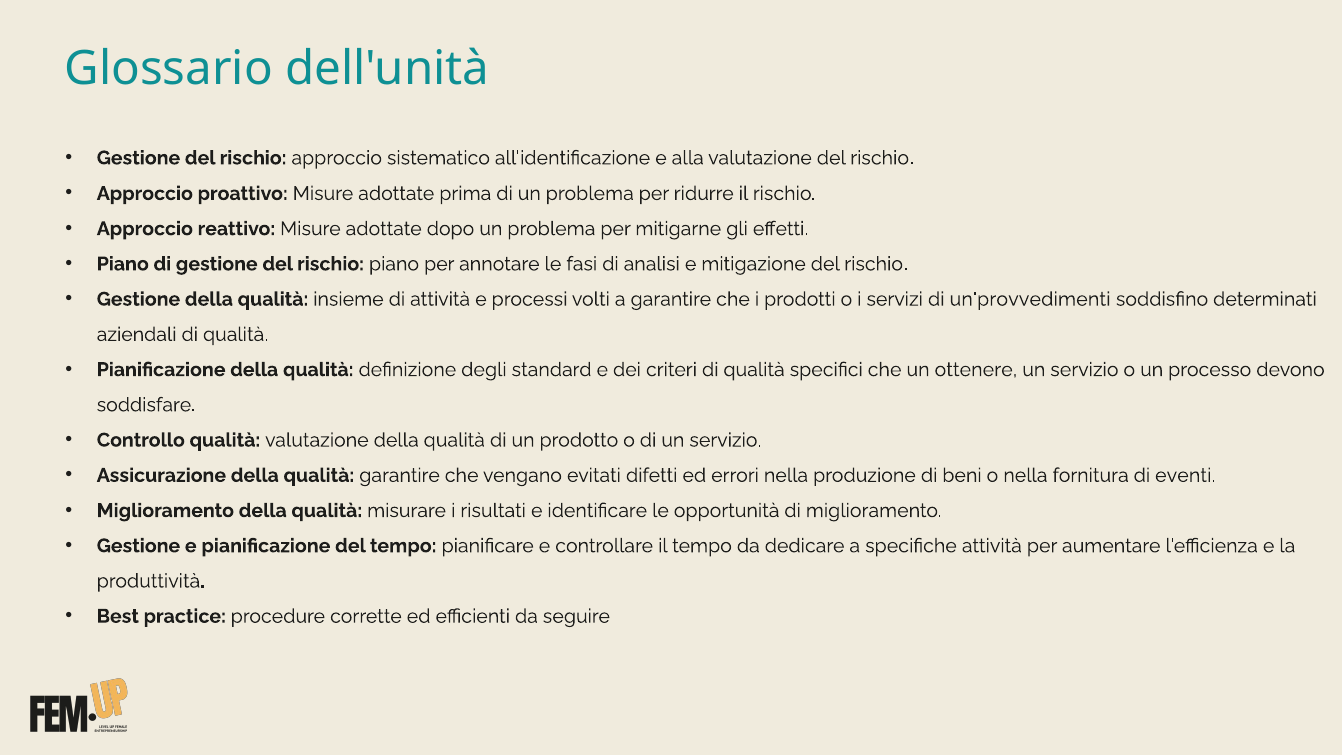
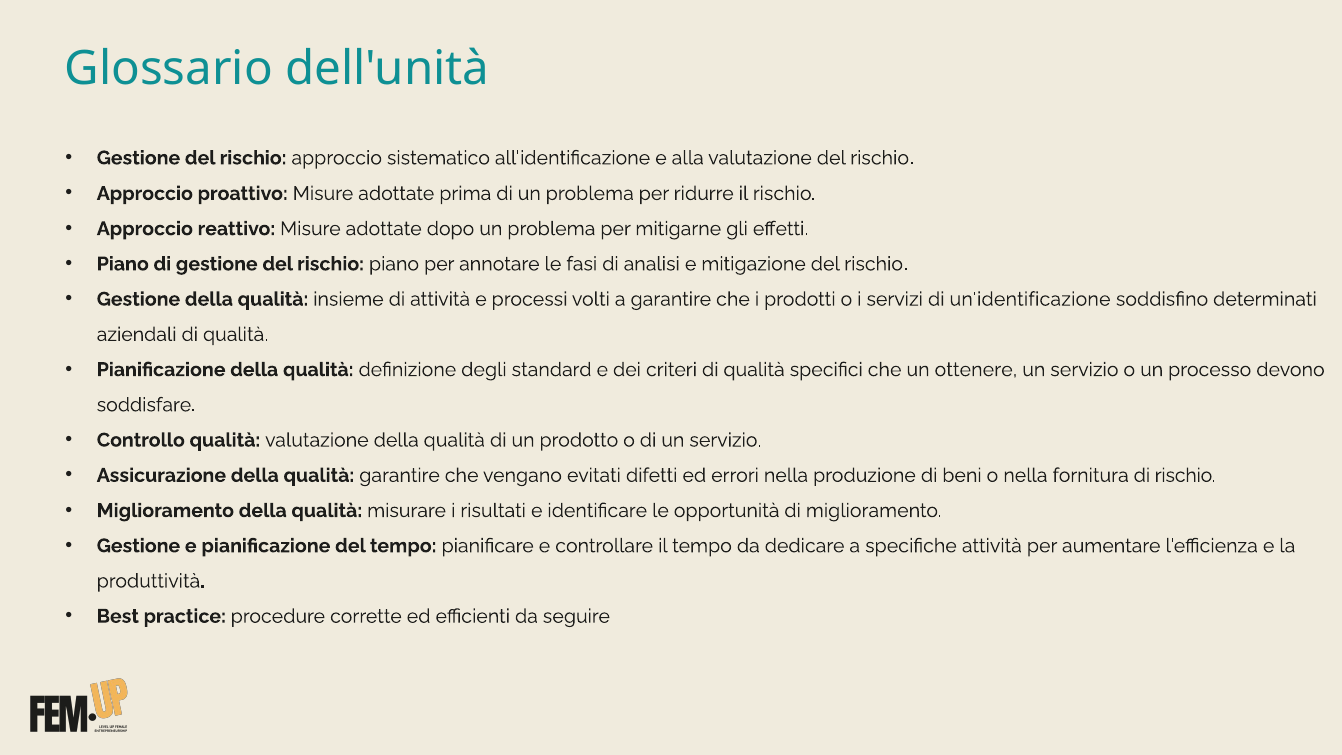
un'provvedimenti: un'provvedimenti -> un'identificazione
di eventi: eventi -> rischio
